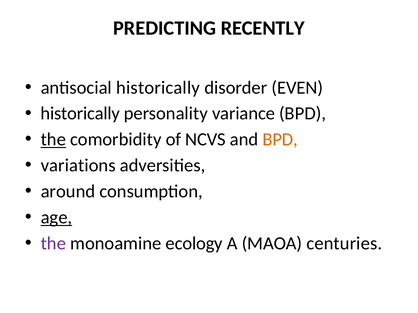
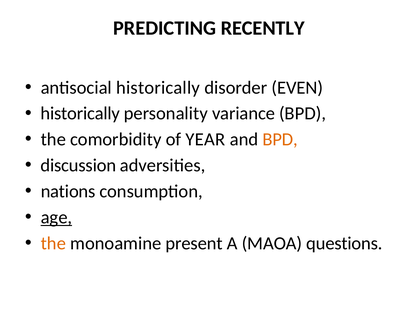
the at (53, 140) underline: present -> none
NCVS: NCVS -> YEAR
variations: variations -> discussion
around: around -> nations
the at (53, 244) colour: purple -> orange
ecology: ecology -> present
centuries: centuries -> questions
